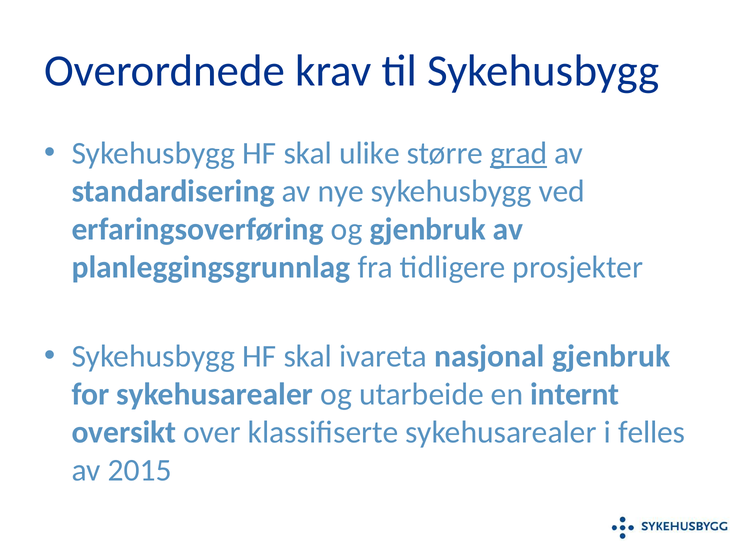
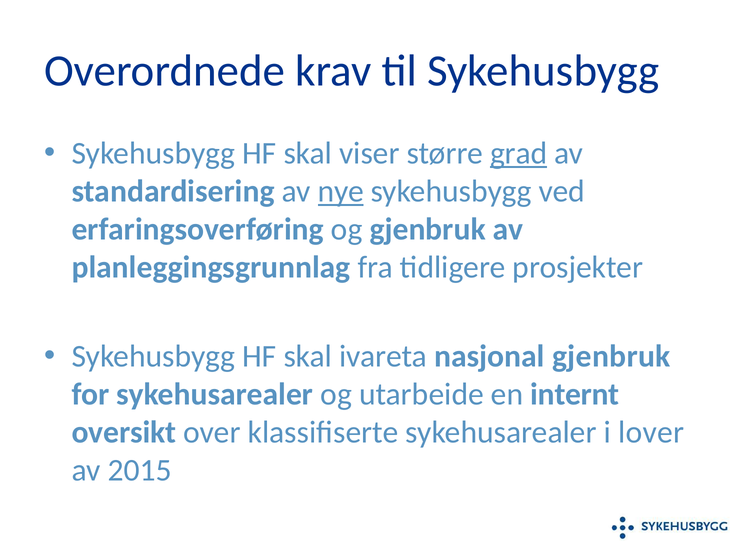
ulike: ulike -> viser
nye underline: none -> present
felles: felles -> lover
